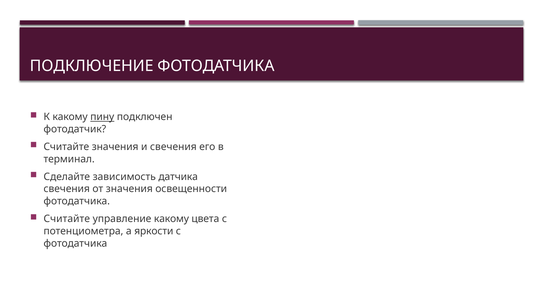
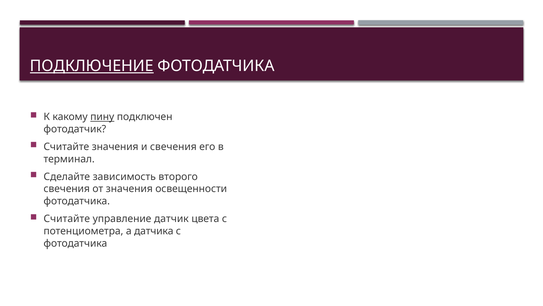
ПОДКЛЮЧЕНИЕ underline: none -> present
датчика: датчика -> второго
управление какому: какому -> датчик
яркости: яркости -> датчика
